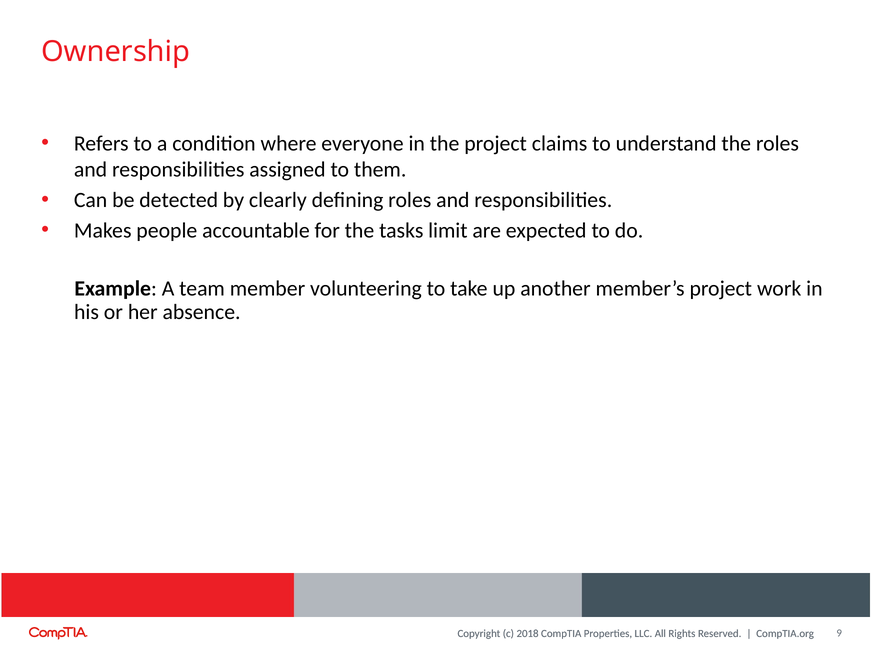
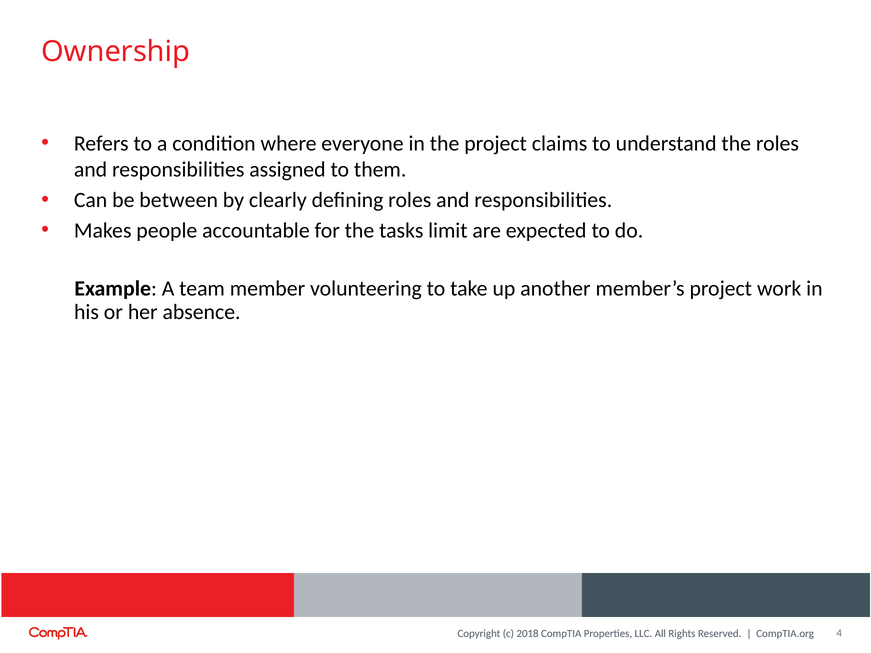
detected: detected -> between
9: 9 -> 4
